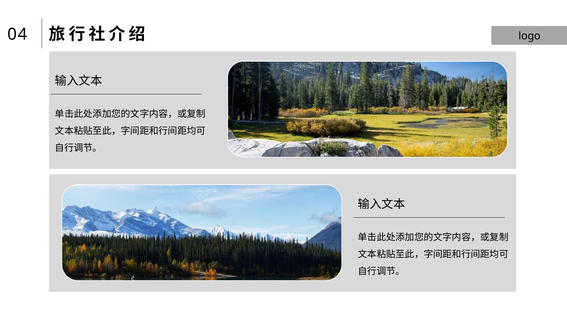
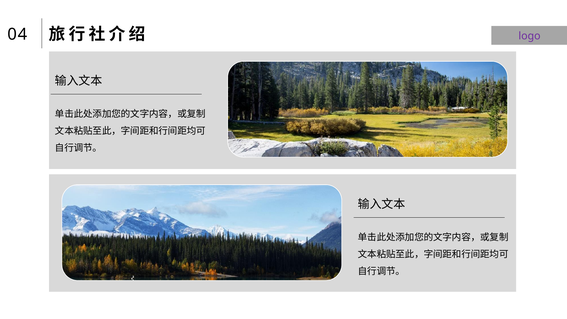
logo colour: black -> purple
